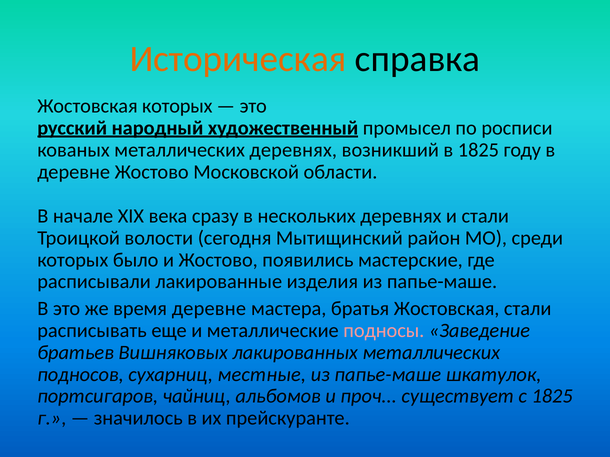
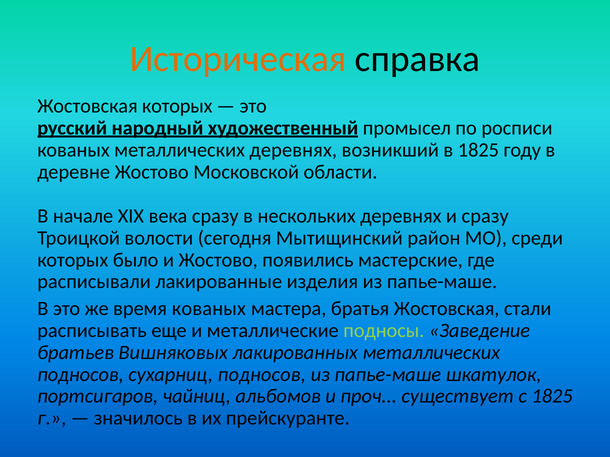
и стали: стали -> сразу
время деревне: деревне -> кованых
подносы colour: pink -> light green
сухарниц местные: местные -> подносов
